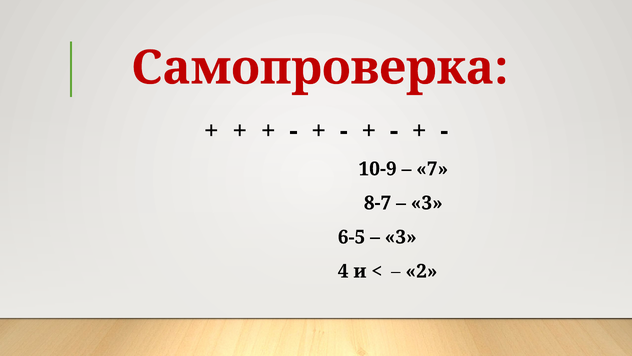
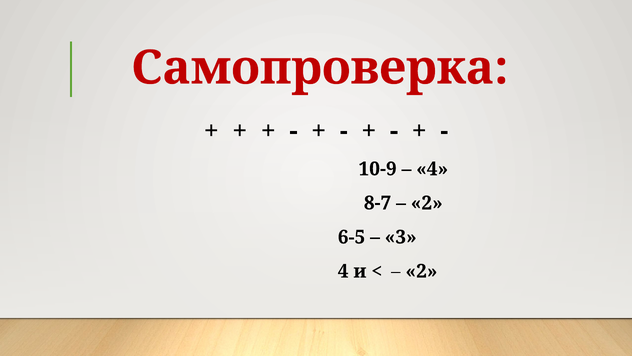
7 at (432, 169): 7 -> 4
3 at (427, 203): 3 -> 2
